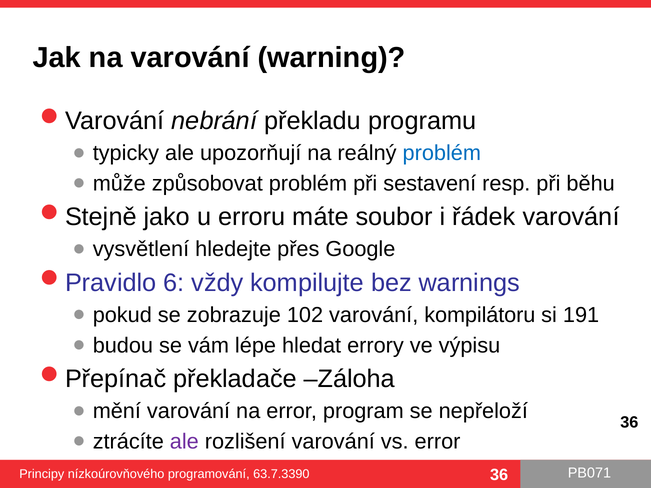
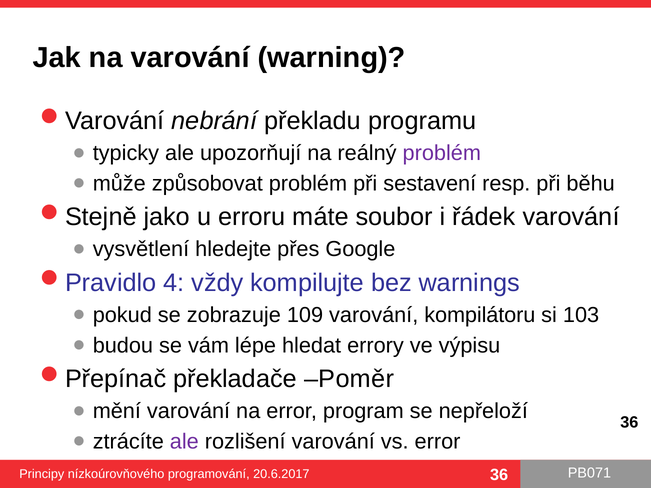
problém at (442, 153) colour: blue -> purple
6: 6 -> 4
102: 102 -> 109
191: 191 -> 103
Záloha: Záloha -> Poměr
63.7.3390: 63.7.3390 -> 20.6.2017
